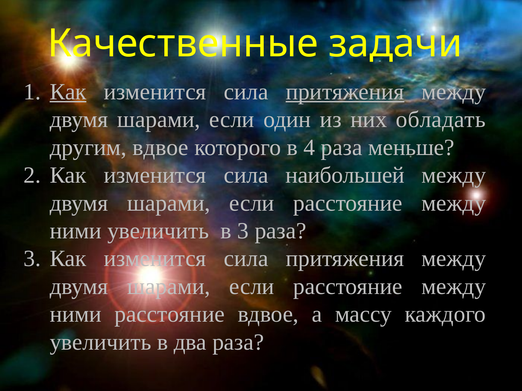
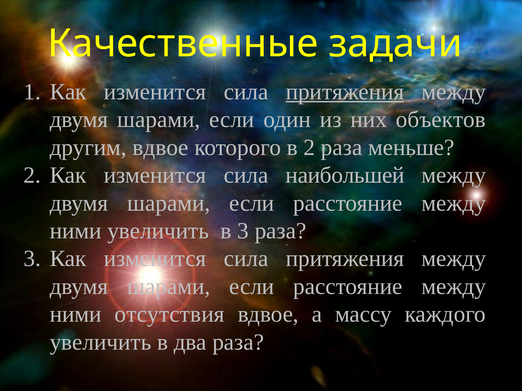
Как at (68, 92) underline: present -> none
обладать: обладать -> объектов
в 4: 4 -> 2
ними расстояние: расстояние -> отсутствия
